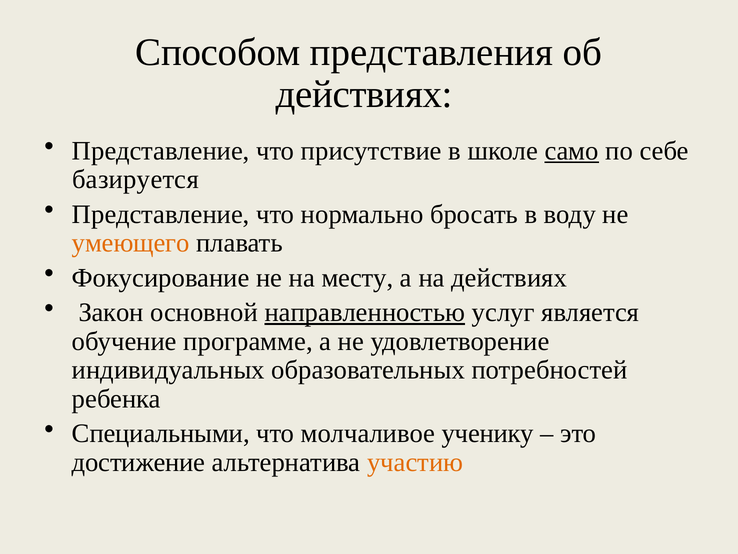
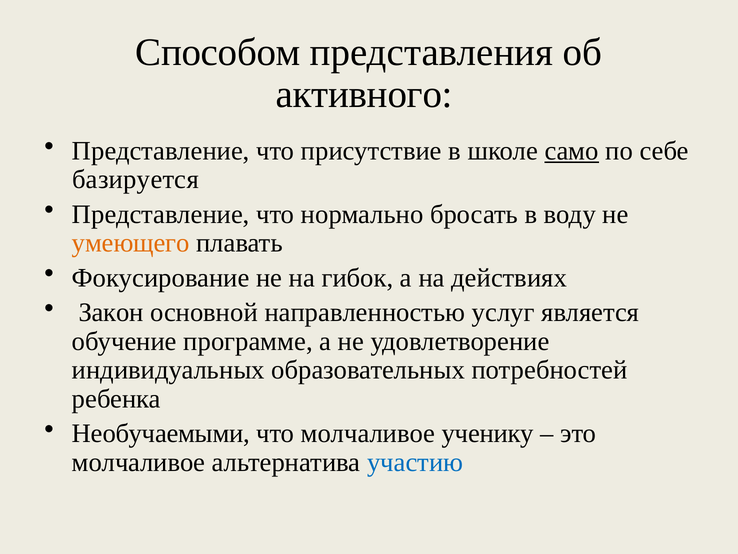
действиях at (364, 94): действиях -> активного
месту: месту -> гибок
направленностью underline: present -> none
Специальными: Специальными -> Необучаемыми
достижение at (139, 462): достижение -> молчаливое
участию colour: orange -> blue
